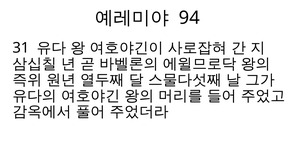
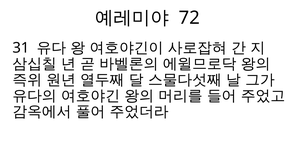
94: 94 -> 72
